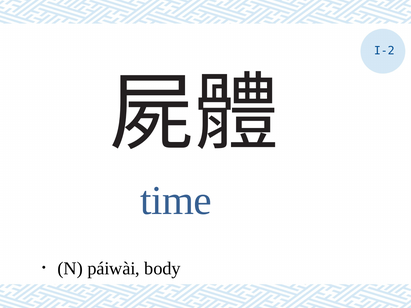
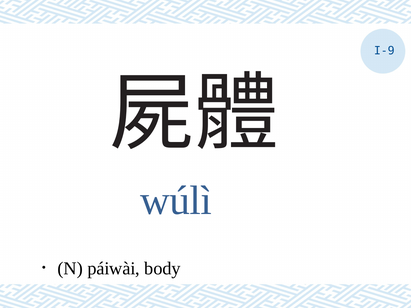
I-2: I-2 -> I-9
time: time -> wúlì
